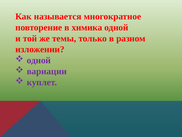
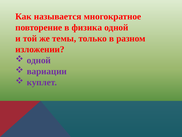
химика: химика -> физика
